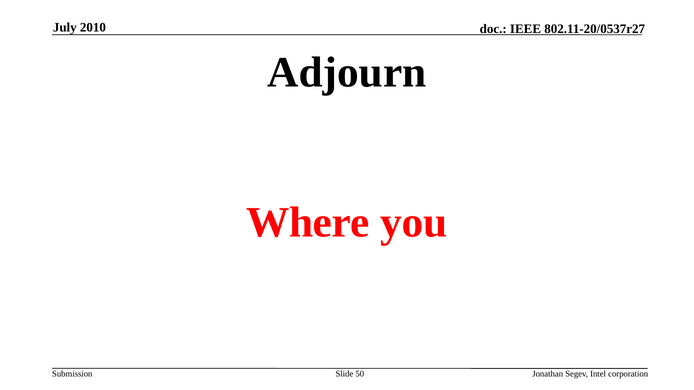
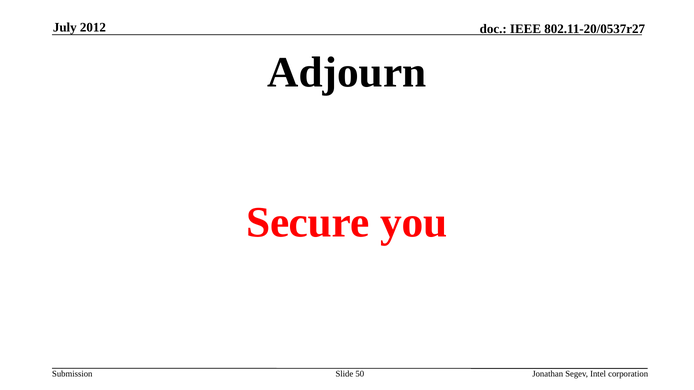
2010: 2010 -> 2012
Where: Where -> Secure
